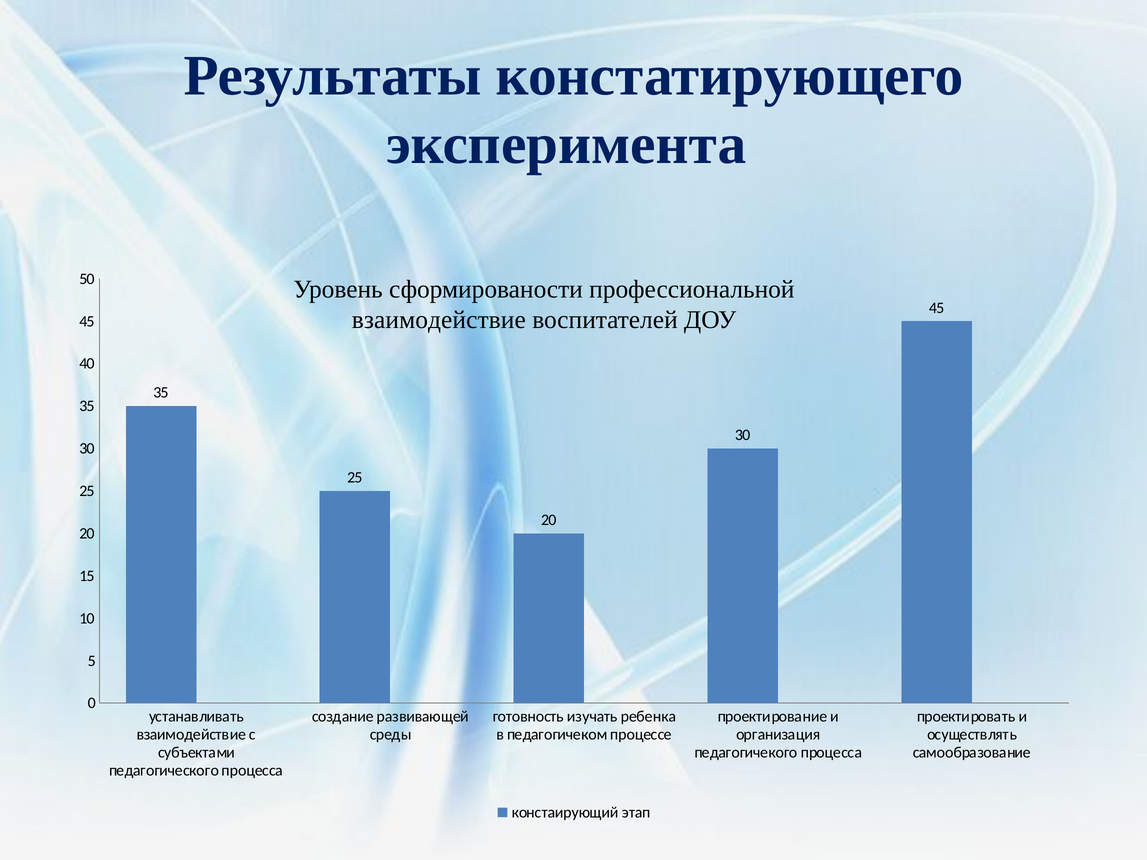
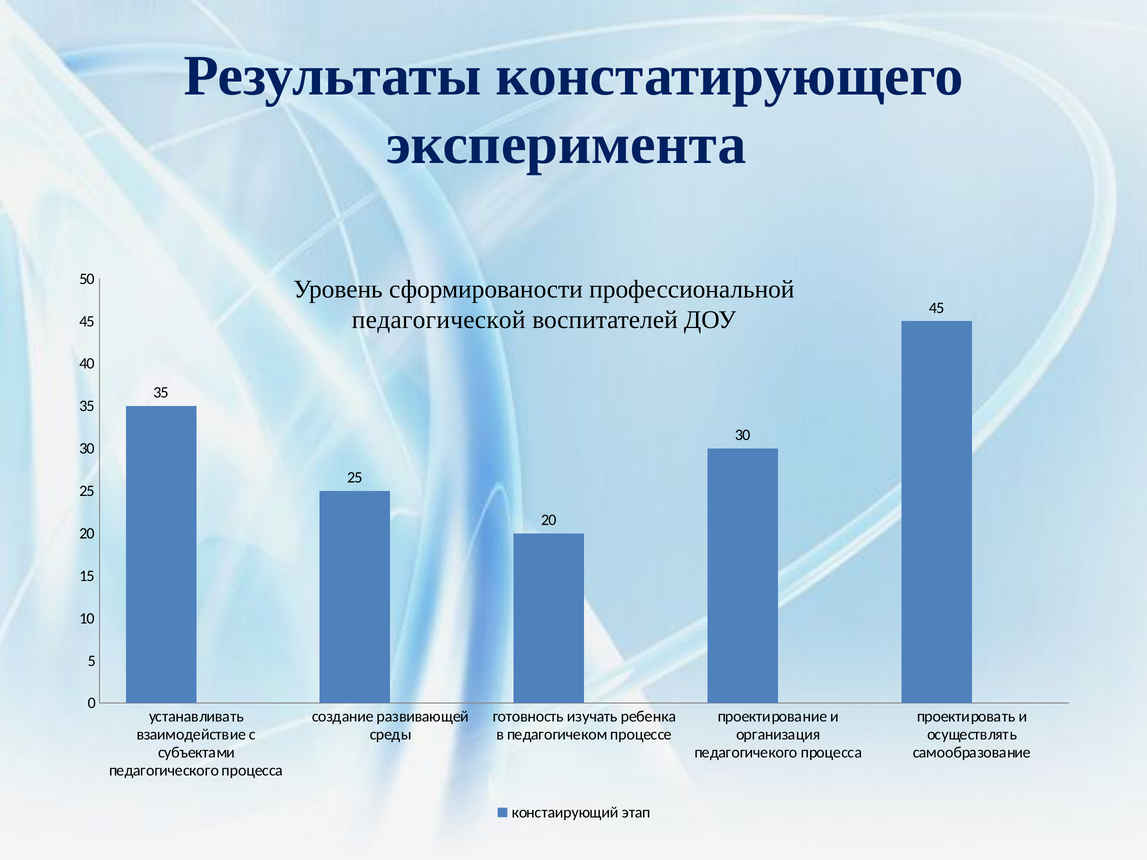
взаимодействие at (439, 320): взаимодействие -> педагогической
